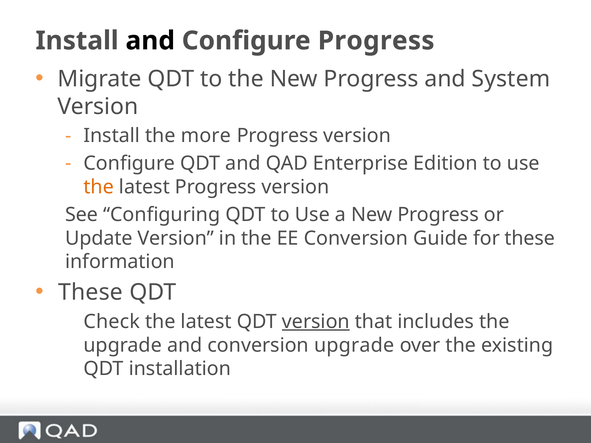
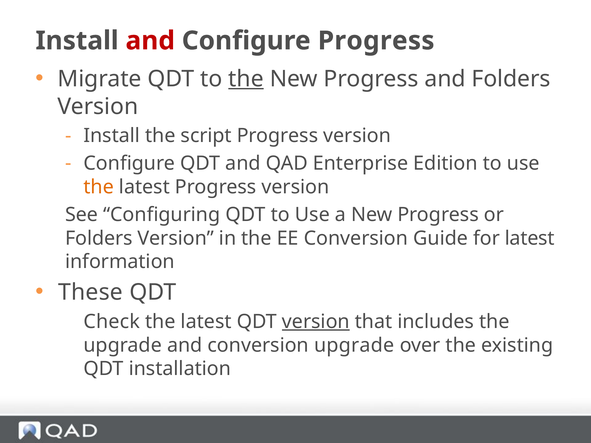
and at (150, 41) colour: black -> red
the at (246, 79) underline: none -> present
and System: System -> Folders
more: more -> script
Update at (99, 238): Update -> Folders
for these: these -> latest
